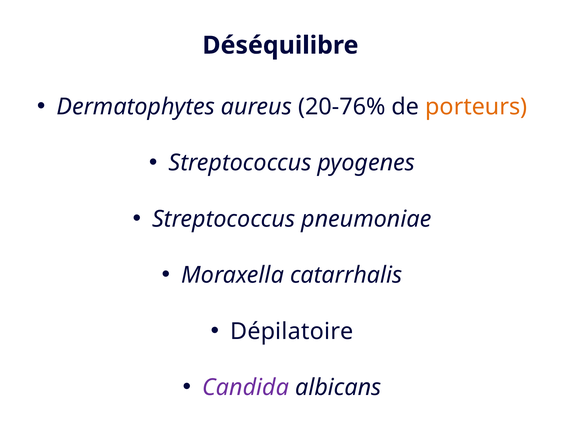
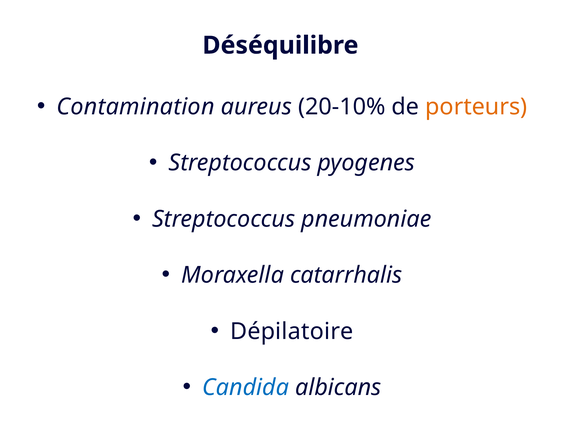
Dermatophytes: Dermatophytes -> Contamination
20-76%: 20-76% -> 20-10%
Candida colour: purple -> blue
